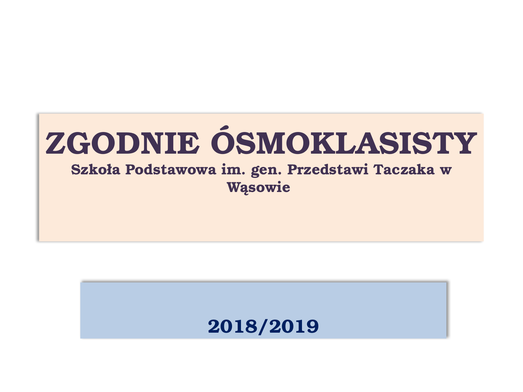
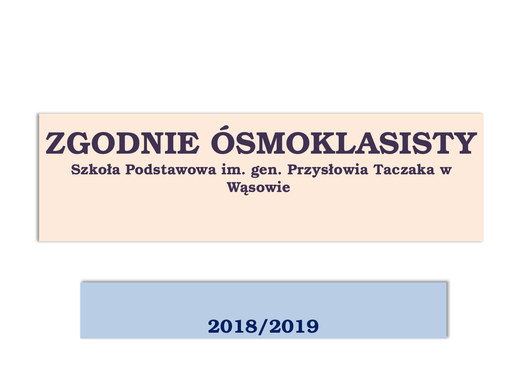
Przedstawi: Przedstawi -> Przysłowia
